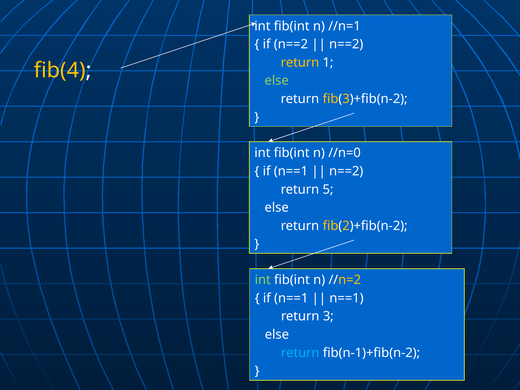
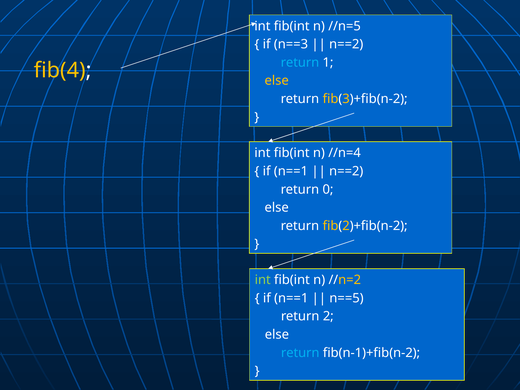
//n=1: //n=1 -> //n=5
if n==2: n==2 -> n==3
return at (300, 62) colour: yellow -> light blue
else at (277, 81) colour: light green -> yellow
//n=0: //n=0 -> //n=4
5: 5 -> 0
n==1 at (346, 298): n==1 -> n==5
3: 3 -> 2
